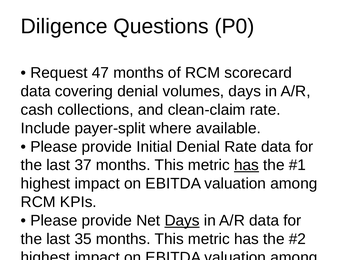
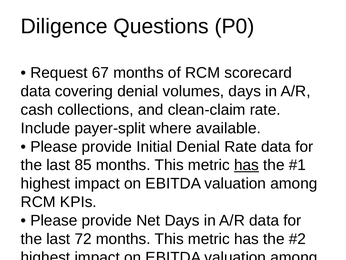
47: 47 -> 67
37: 37 -> 85
Days at (182, 220) underline: present -> none
35: 35 -> 72
